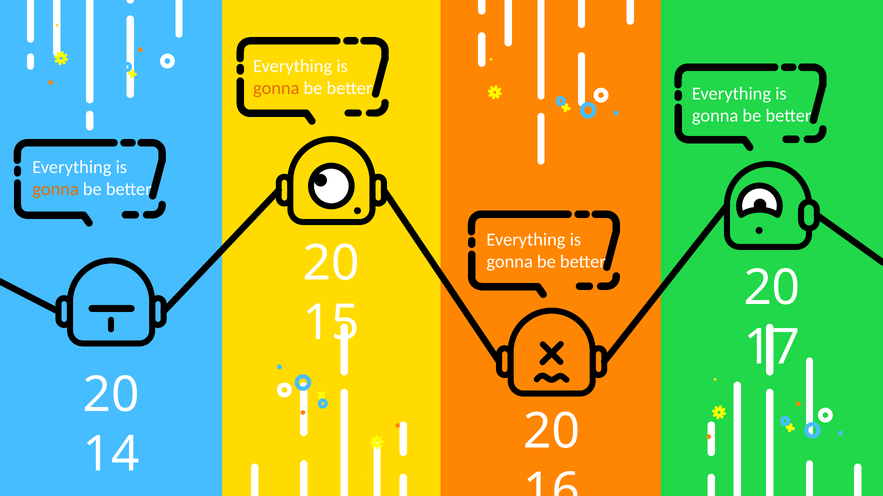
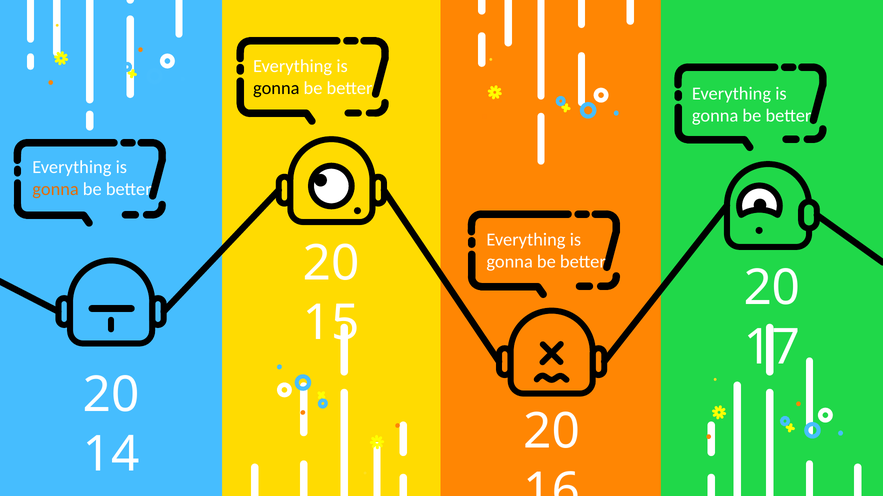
gonna at (276, 88) colour: orange -> black
